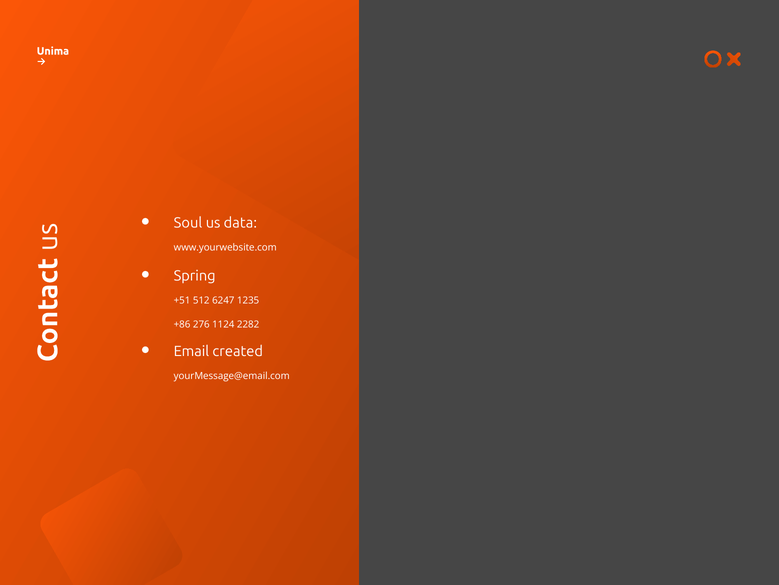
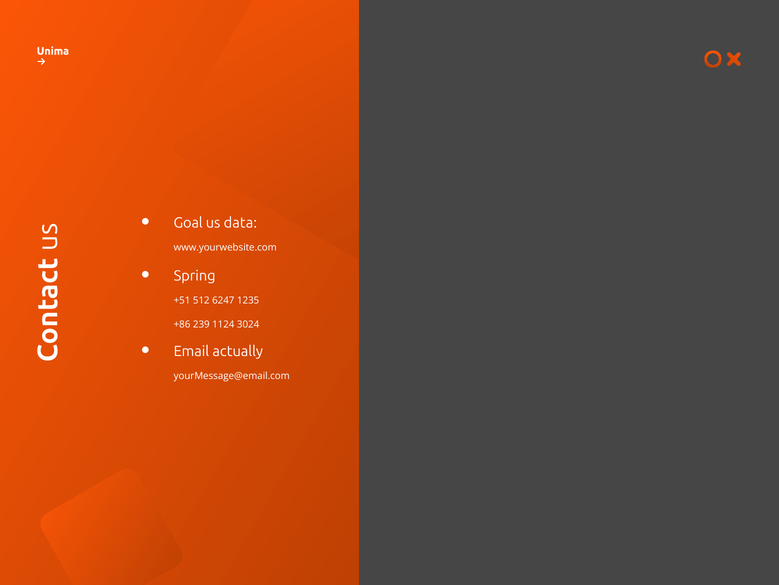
Soul: Soul -> Goal
276: 276 -> 239
2282: 2282 -> 3024
created: created -> actually
